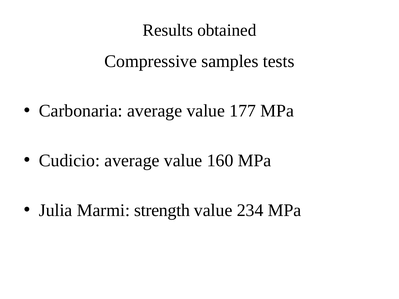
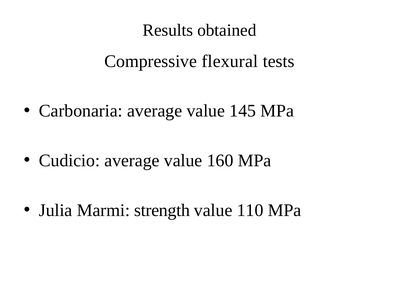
samples: samples -> flexural
177: 177 -> 145
234: 234 -> 110
